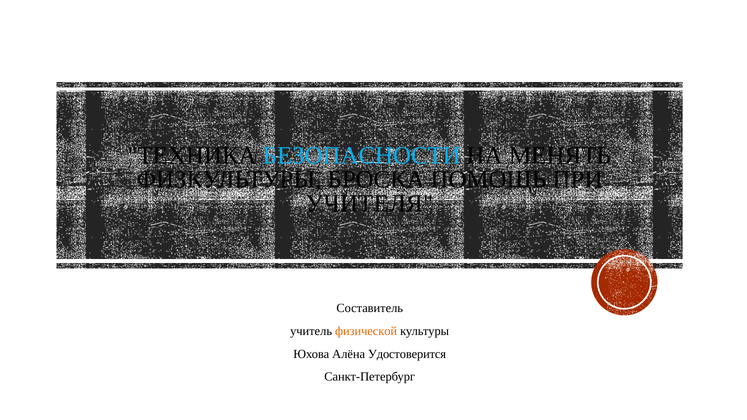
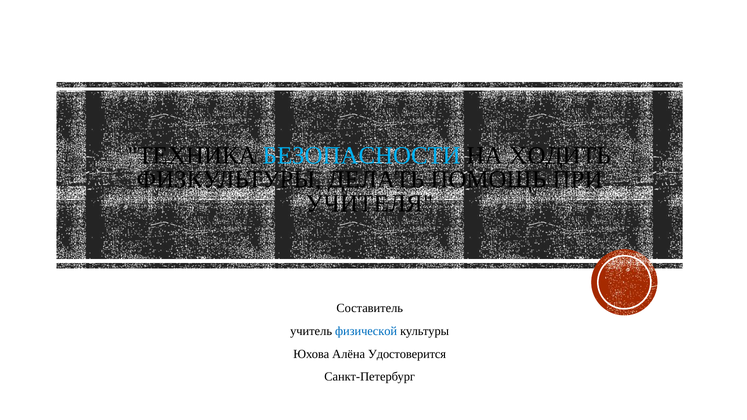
МЕНЯТЬ: МЕНЯТЬ -> ХОДИТЬ
БРОСКА: БРОСКА -> ДЕЛАТЬ
физической colour: orange -> blue
